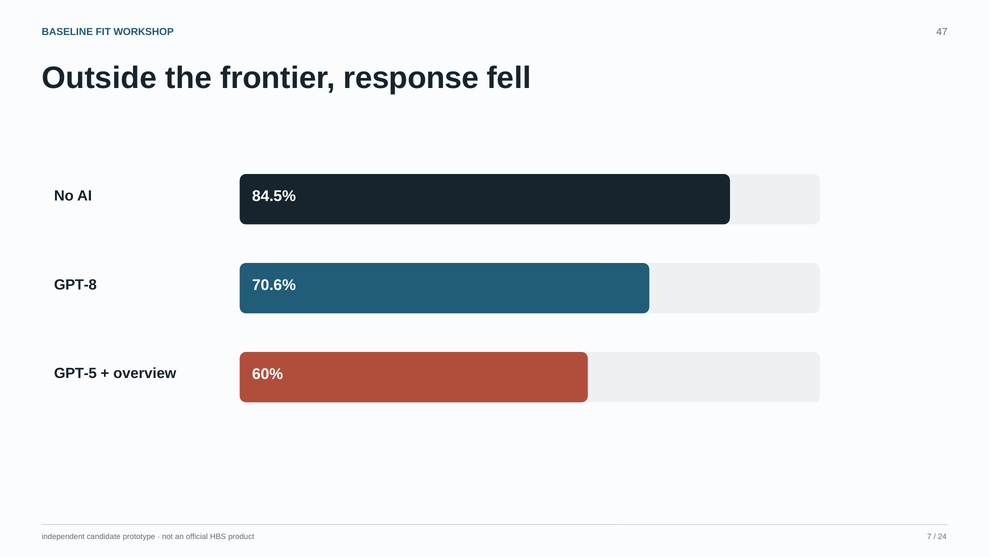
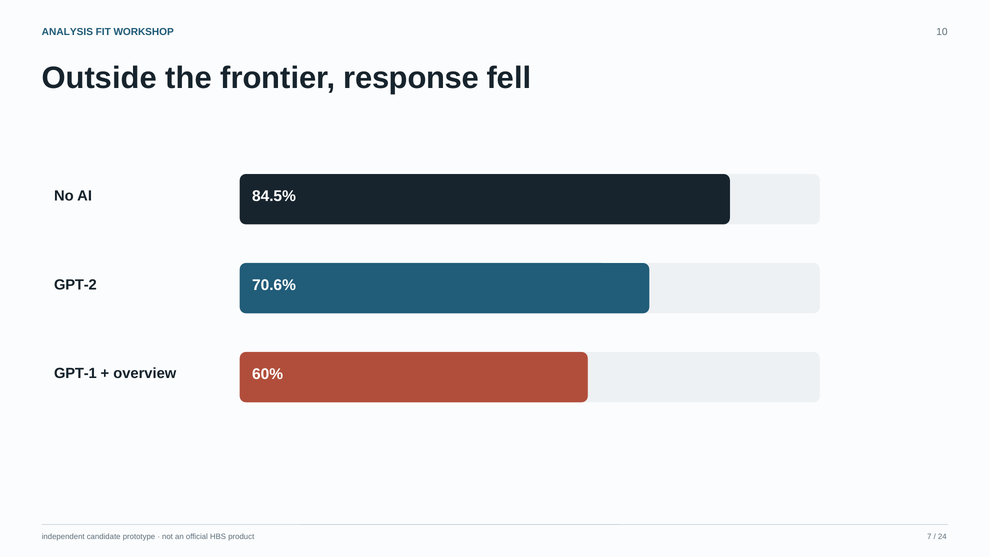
BASELINE: BASELINE -> ANALYSIS
47: 47 -> 10
GPT-8: GPT-8 -> GPT-2
GPT-5: GPT-5 -> GPT-1
